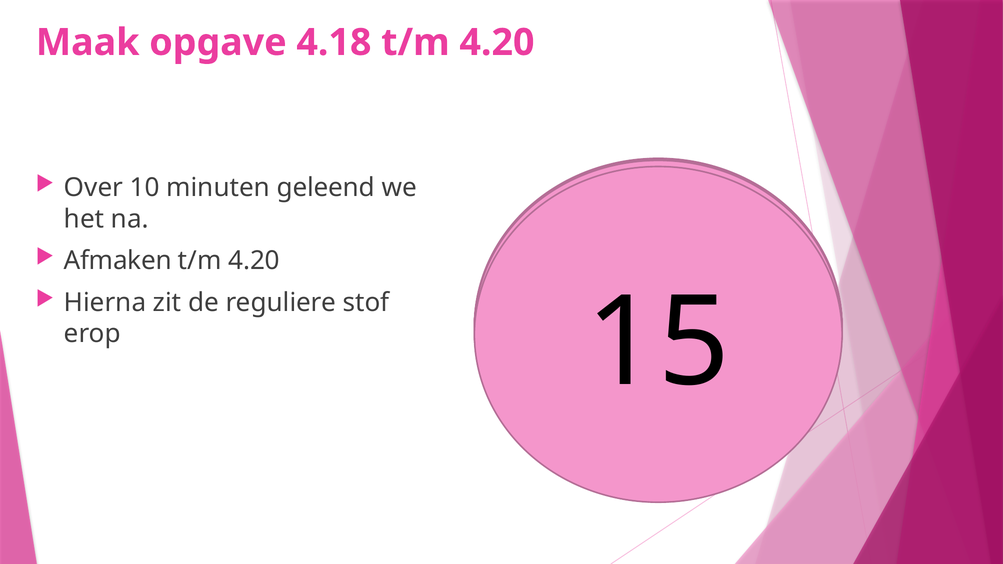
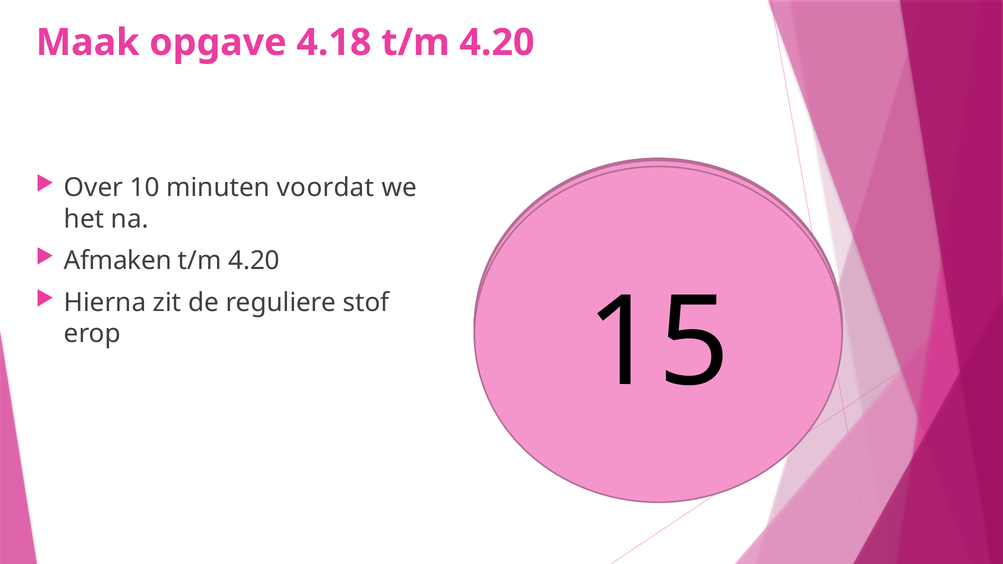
geleend: geleend -> voordat
